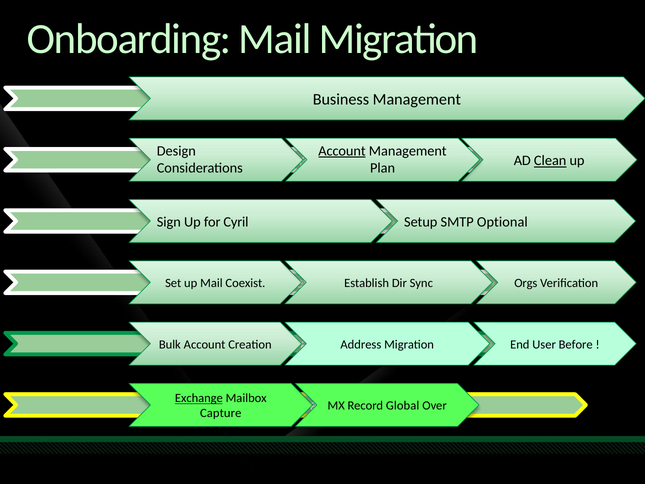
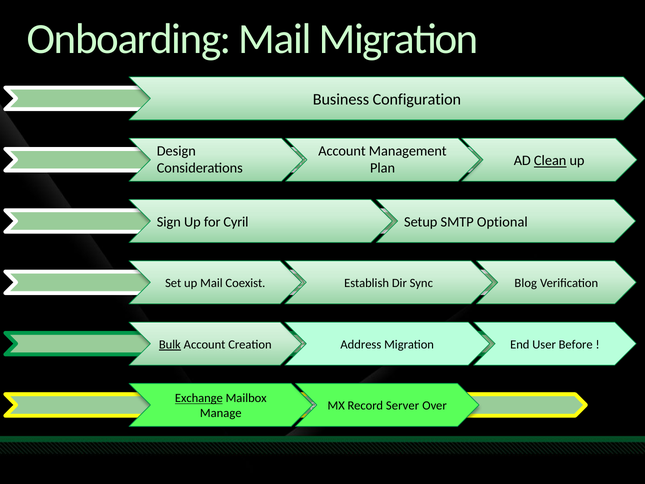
Business Management: Management -> Configuration
Account at (342, 151) underline: present -> none
Orgs: Orgs -> Blog
Bulk underline: none -> present
Global: Global -> Server
Capture: Capture -> Manage
